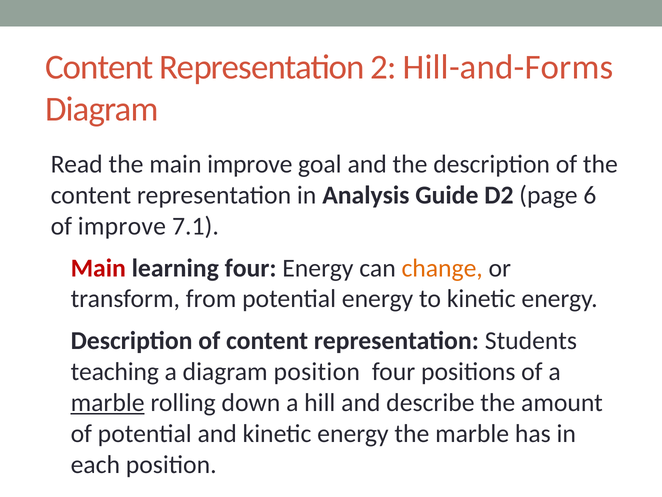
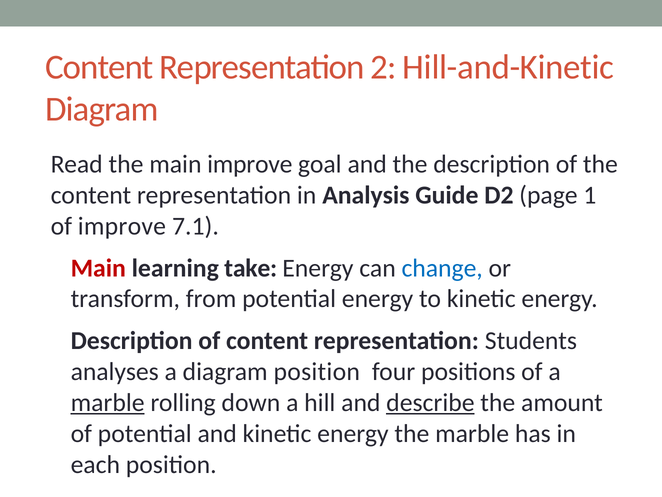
Hill-and-Forms: Hill-and-Forms -> Hill-and-Kinetic
6: 6 -> 1
learning four: four -> take
change colour: orange -> blue
teaching: teaching -> analyses
describe underline: none -> present
